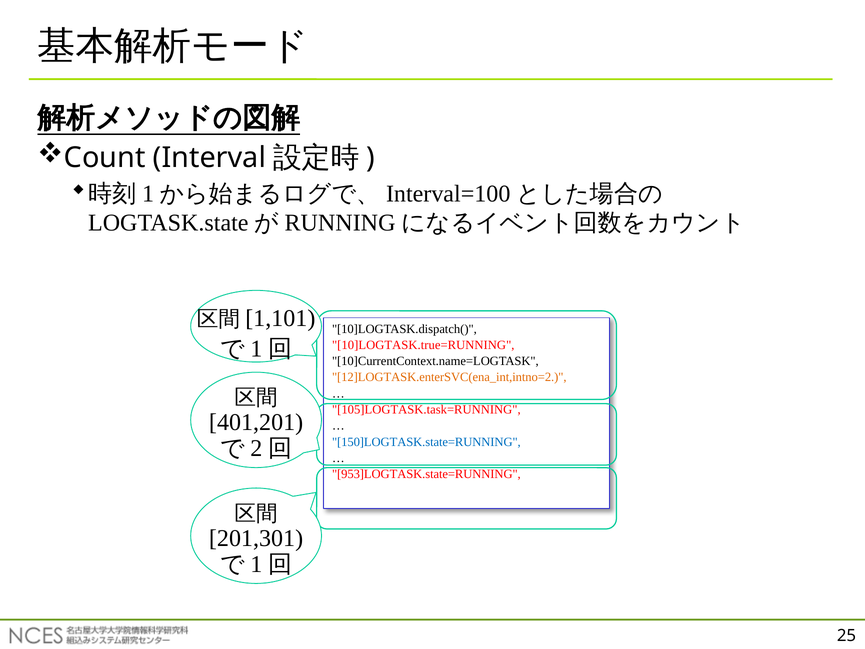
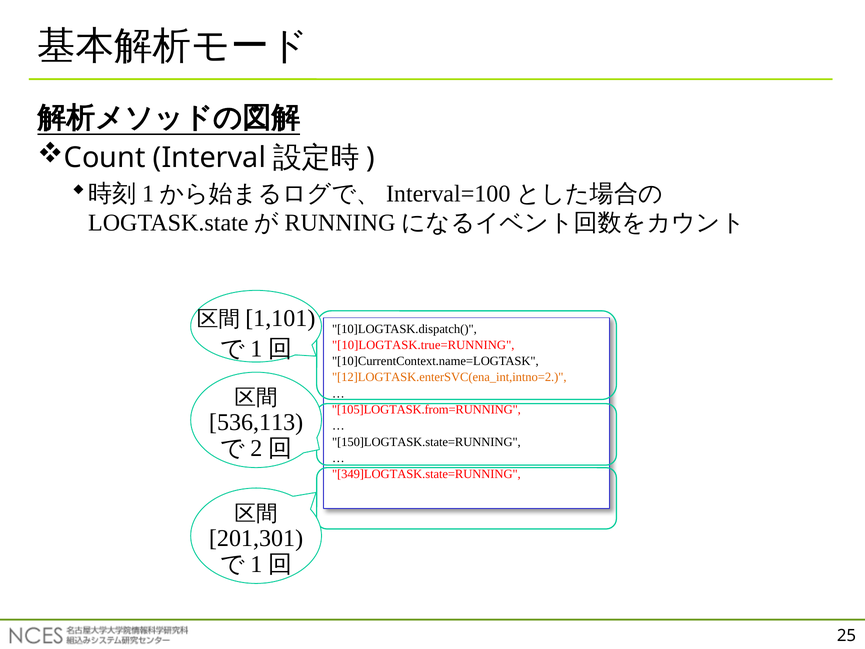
105]LOGTASK.task=RUNNING: 105]LOGTASK.task=RUNNING -> 105]LOGTASK.from=RUNNING
401,201: 401,201 -> 536,113
150]LOGTASK.state=RUNNING colour: blue -> black
953]LOGTASK.state=RUNNING: 953]LOGTASK.state=RUNNING -> 349]LOGTASK.state=RUNNING
